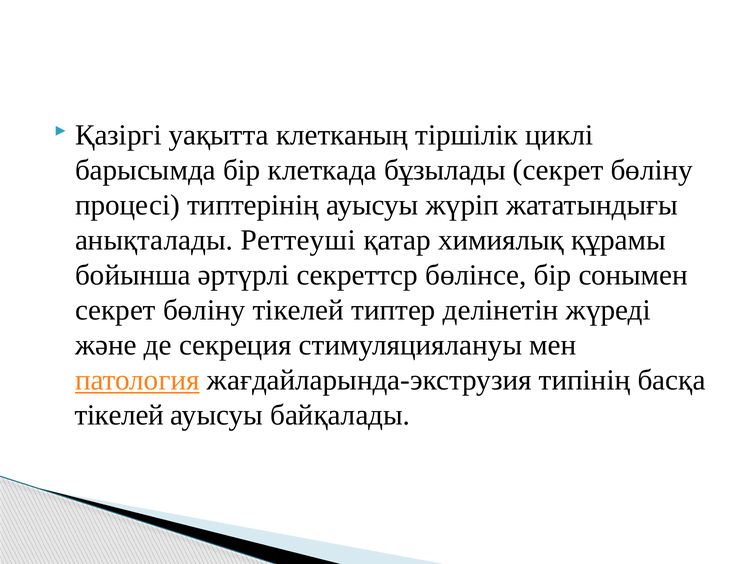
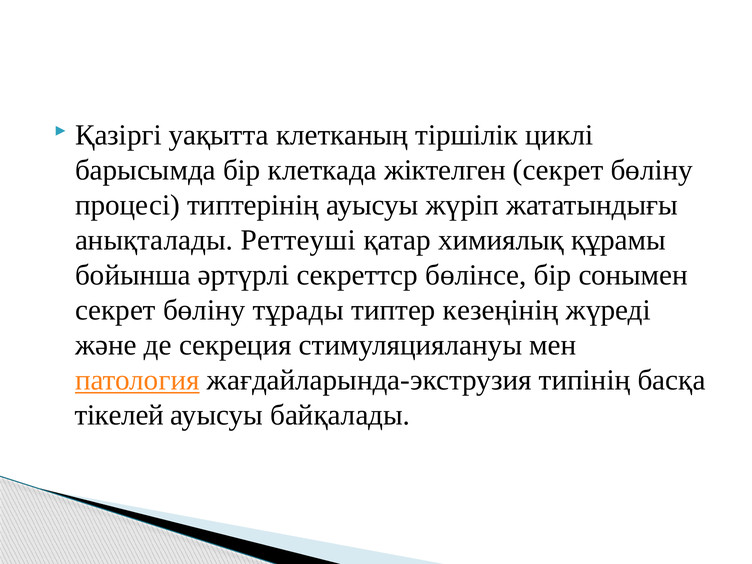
бұзылады: бұзылады -> жіктелген
бөліну тікелей: тікелей -> тұрады
делінетін: делінетін -> кезеңінің
